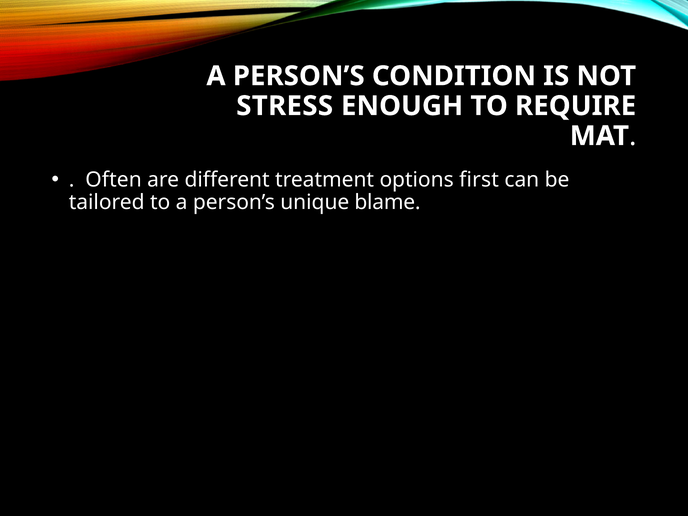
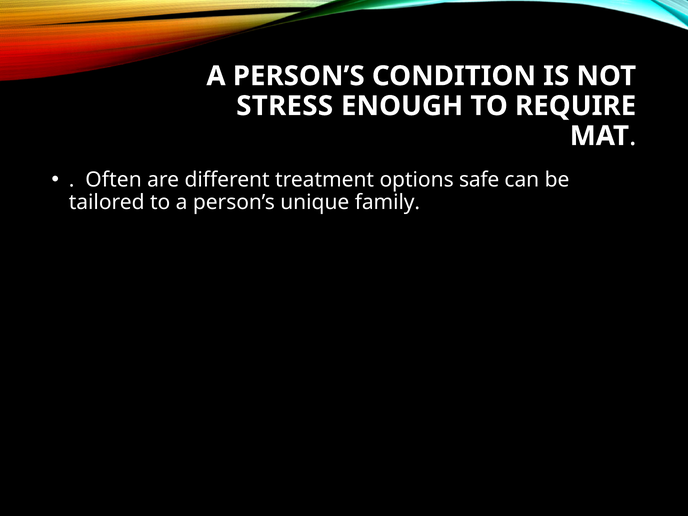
first: first -> safe
blame: blame -> family
